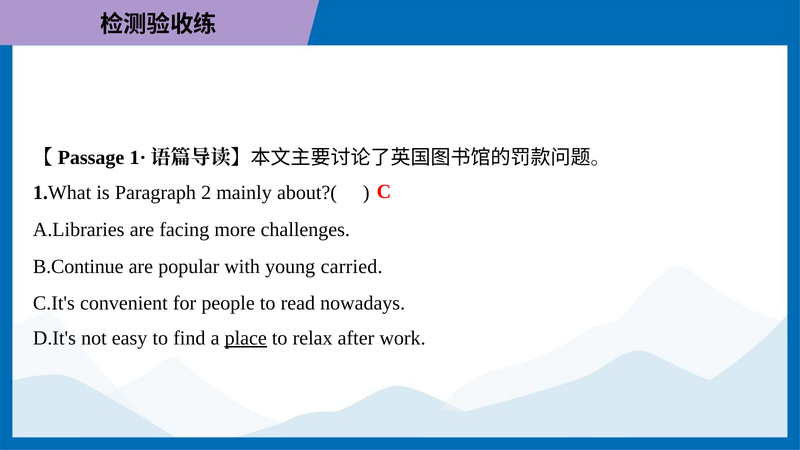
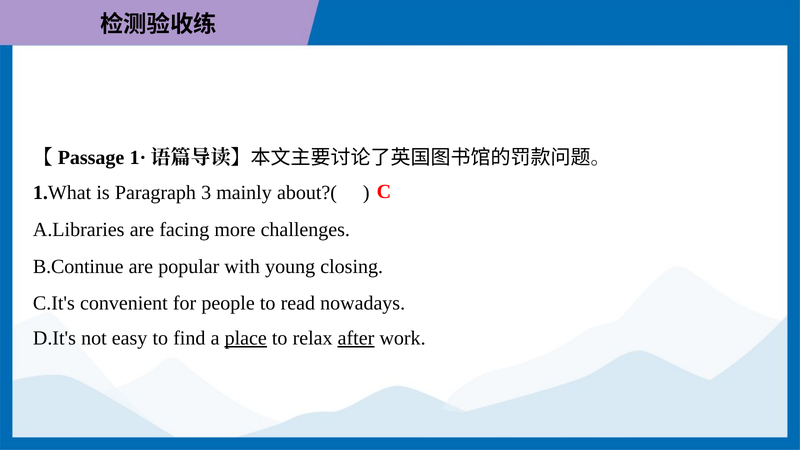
2: 2 -> 3
carried: carried -> closing
after underline: none -> present
